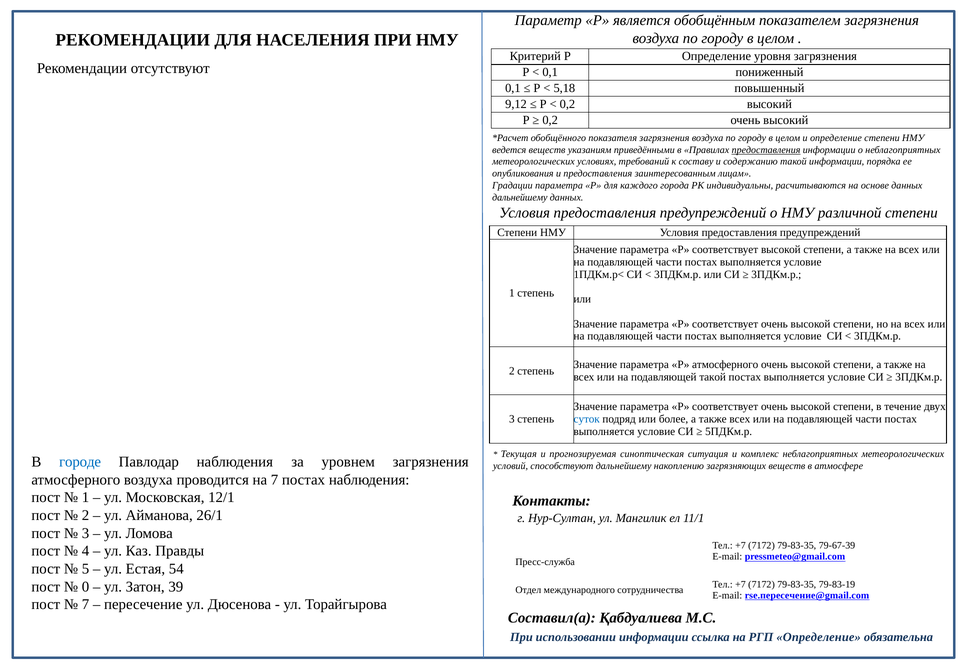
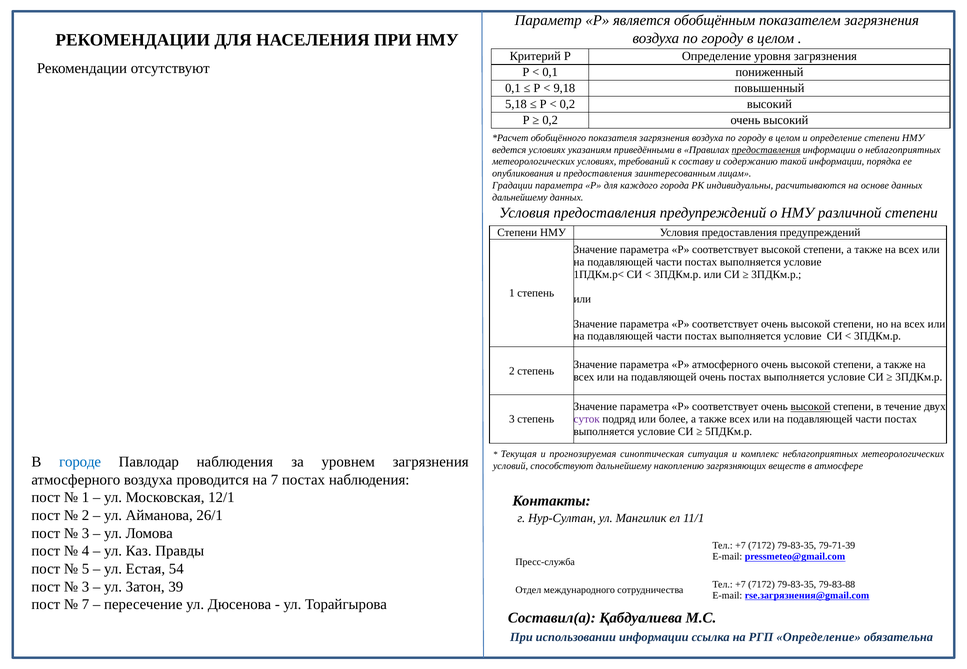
5,18: 5,18 -> 9,18
9,12: 9,12 -> 5,18
ведется веществ: веществ -> условиях
подавляющей такой: такой -> очень
высокой at (811, 407) underline: none -> present
суток colour: blue -> purple
79-67-39: 79-67-39 -> 79-71-39
79-83-19: 79-83-19 -> 79-83-88
0 at (86, 587): 0 -> 3
rse.пересечение@gmail.com: rse.пересечение@gmail.com -> rse.загрязнения@gmail.com
